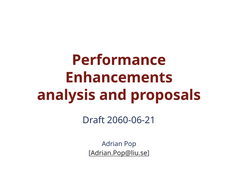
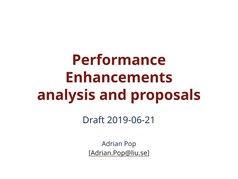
2060-06-21: 2060-06-21 -> 2019-06-21
